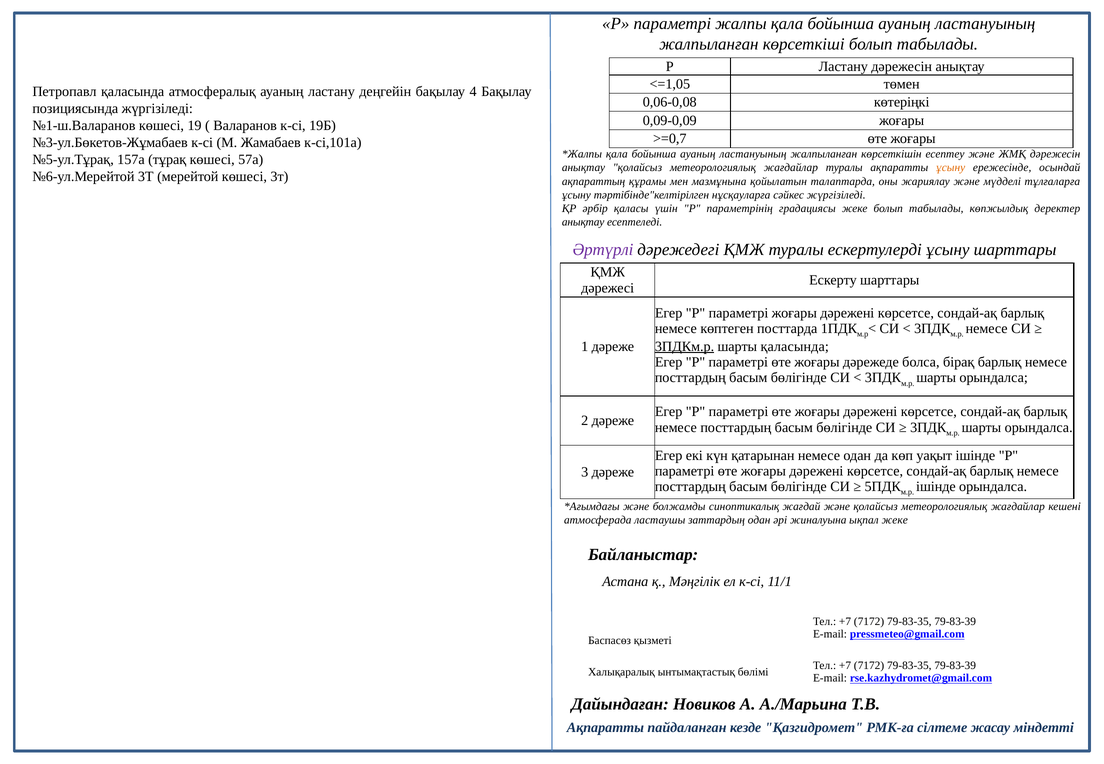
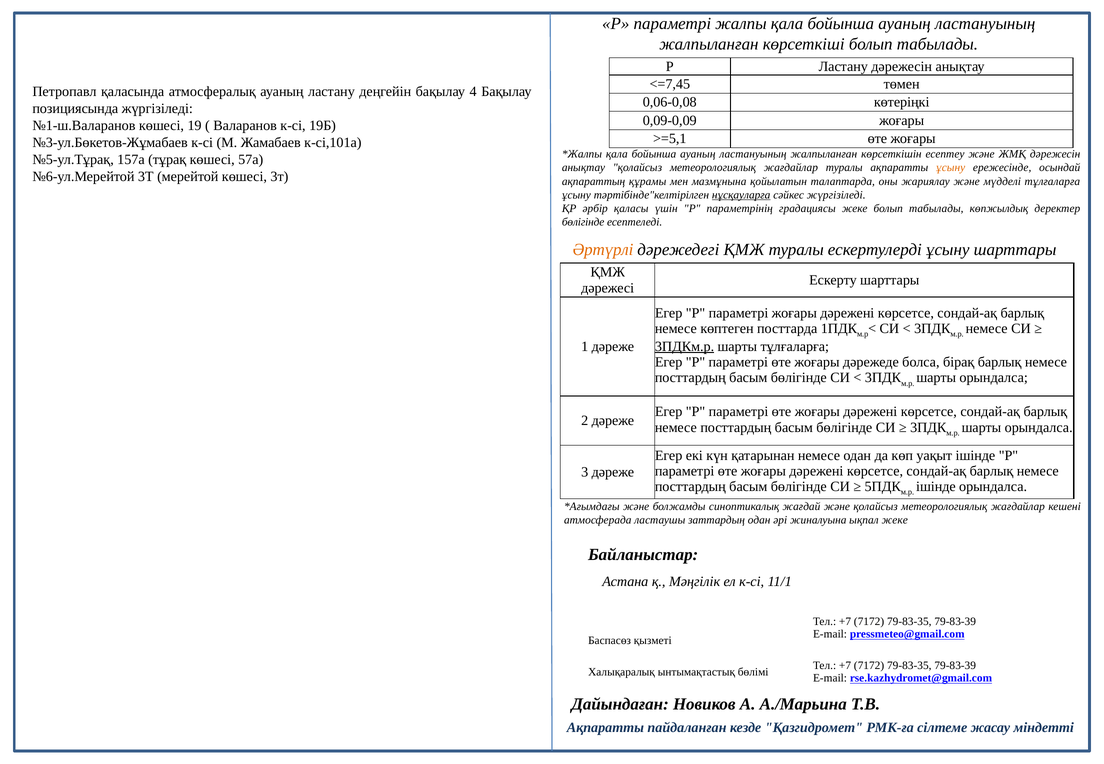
<=1,05: <=1,05 -> <=7,45
>=0,7: >=0,7 -> >=5,1
нұсқауларға underline: none -> present
анықтау at (583, 222): анықтау -> бөлігінде
Әртүрлі colour: purple -> orange
шарты қаласында: қаласында -> тұлғаларға
